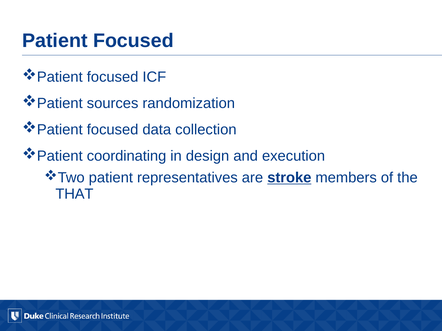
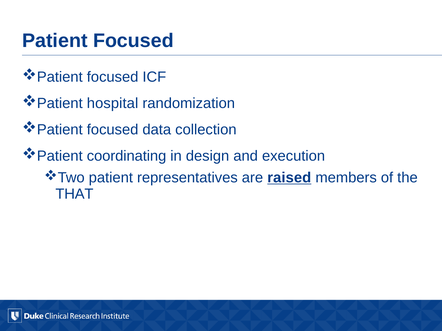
sources: sources -> hospital
stroke: stroke -> raised
